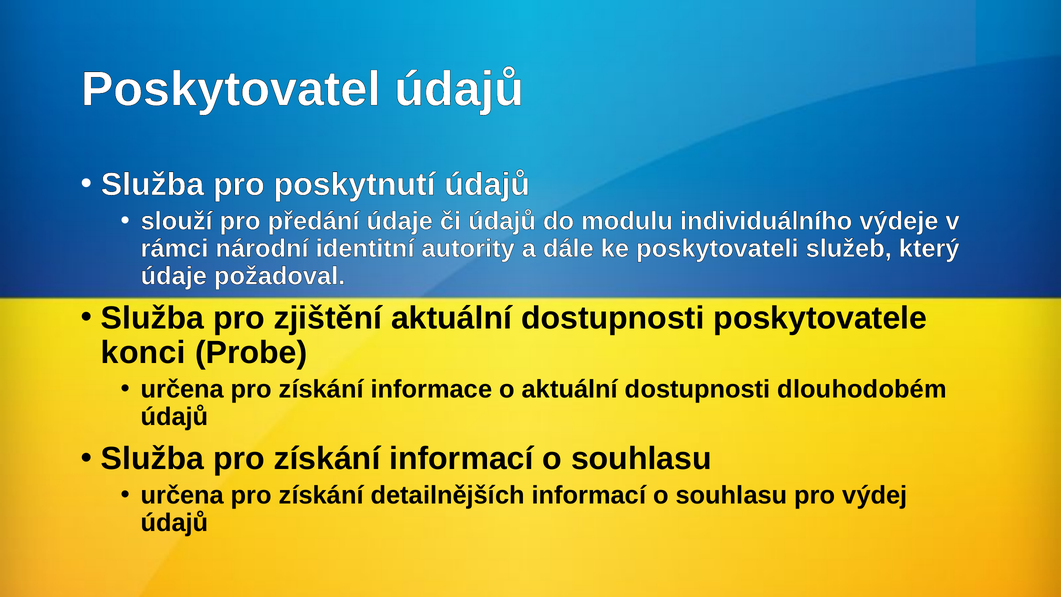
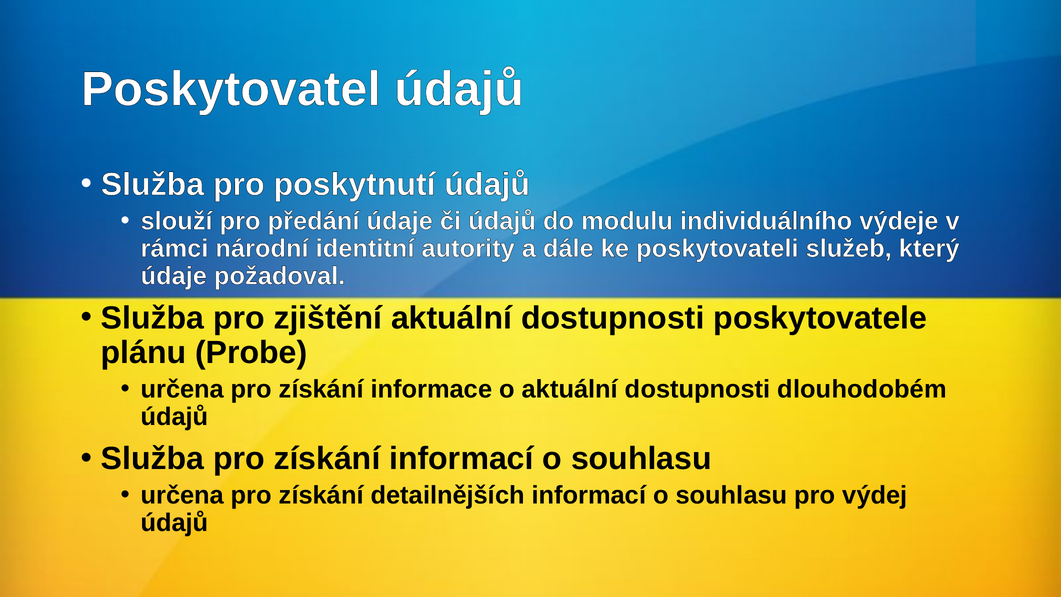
konci: konci -> plánu
